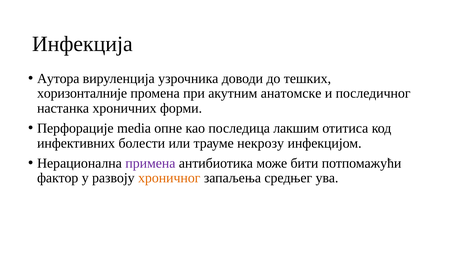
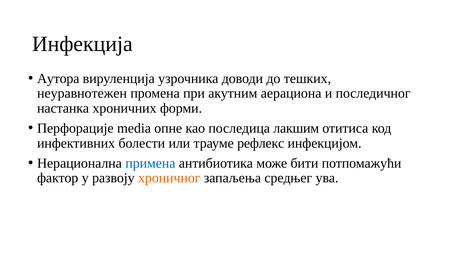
хоризонталније: хоризонталније -> неуравнотежен
анатомске: анатомске -> аерациона
некрозу: некрозу -> рефлекс
примена colour: purple -> blue
